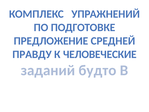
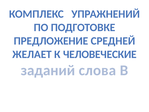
ПРАВДУ: ПРАВДУ -> ЖЕЛАЕТ
будто: будто -> слова
